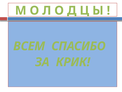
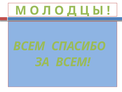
ЗА КРИК: КРИК -> ВСЕМ
